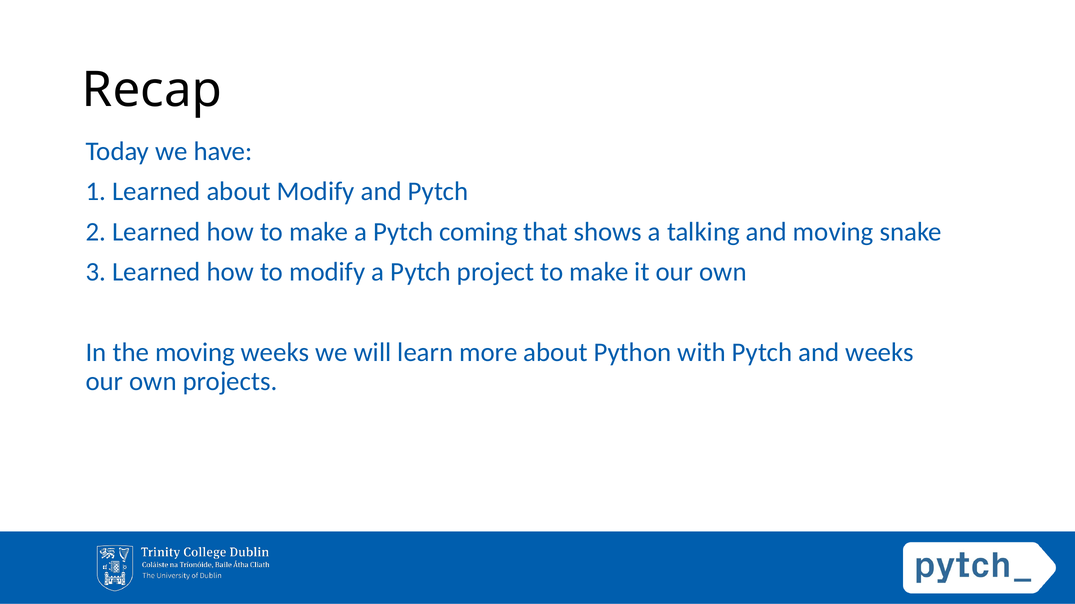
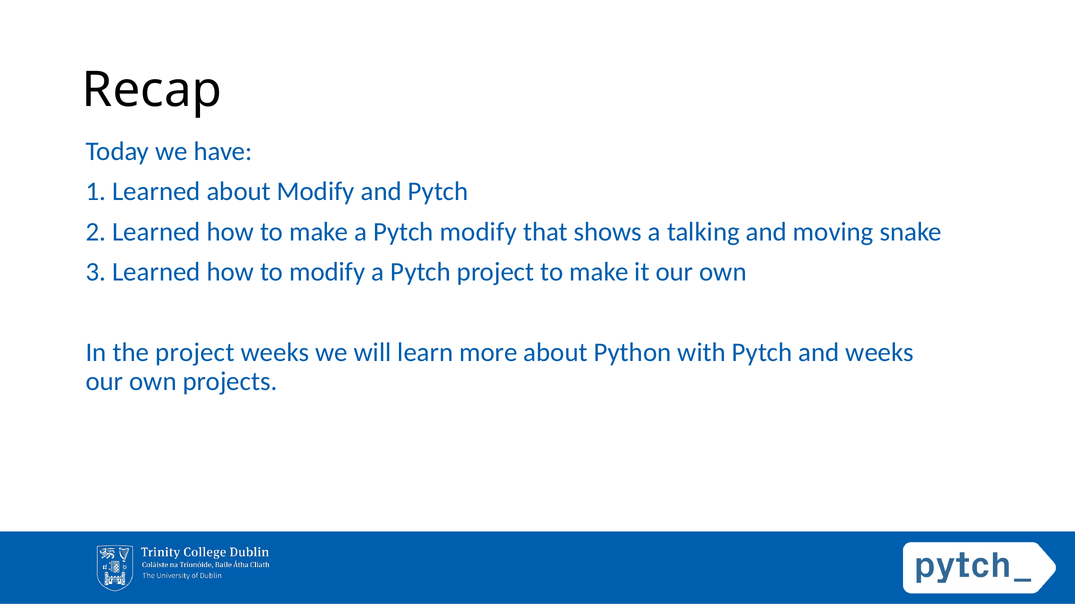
Pytch coming: coming -> modify
the moving: moving -> project
